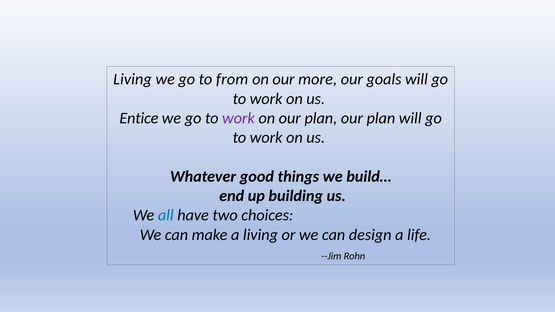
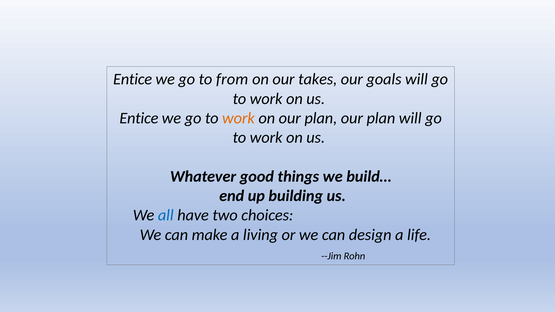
Living at (133, 79): Living -> Entice
more: more -> takes
work at (238, 118) colour: purple -> orange
